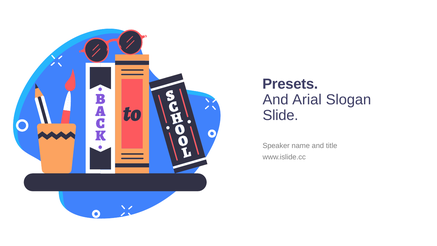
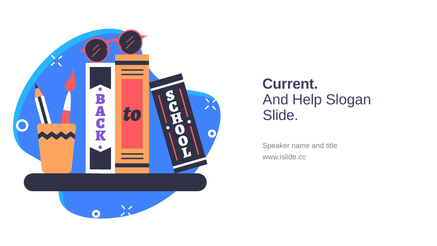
Presets: Presets -> Current
Arial: Arial -> Help
